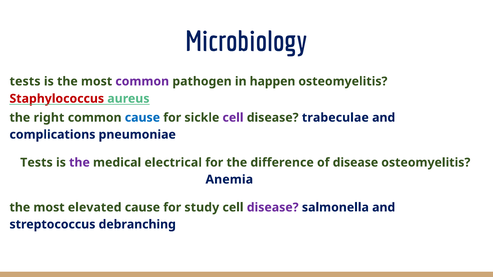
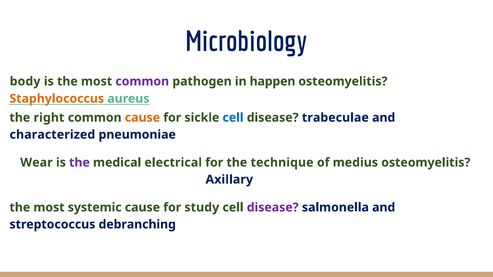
tests at (25, 81): tests -> body
Staphylococcus colour: red -> orange
cause at (142, 118) colour: blue -> orange
cell at (233, 118) colour: purple -> blue
complications: complications -> characterized
Tests at (36, 163): Tests -> Wear
difference: difference -> technique
of disease: disease -> medius
Anemia: Anemia -> Axillary
elevated: elevated -> systemic
